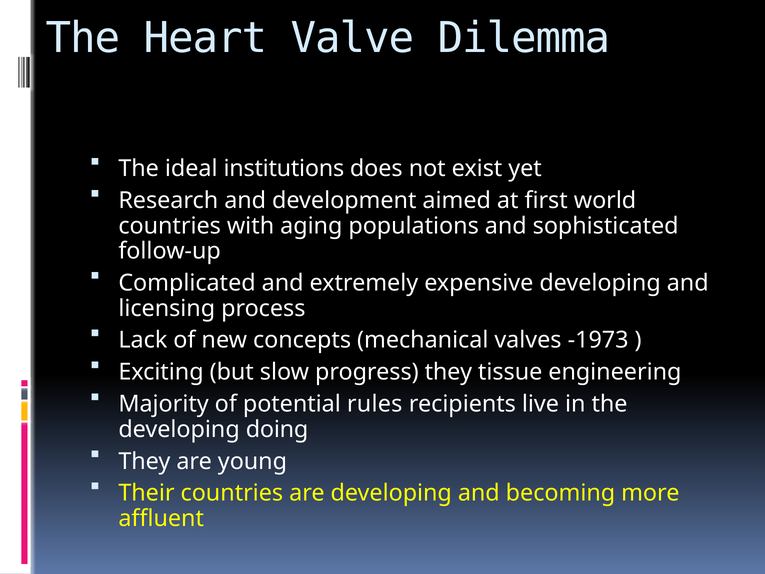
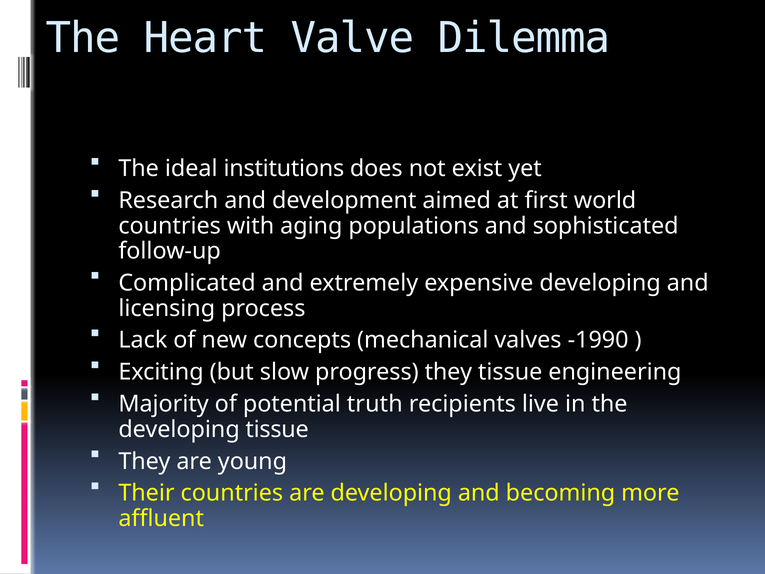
-1973: -1973 -> -1990
rules: rules -> truth
developing doing: doing -> tissue
